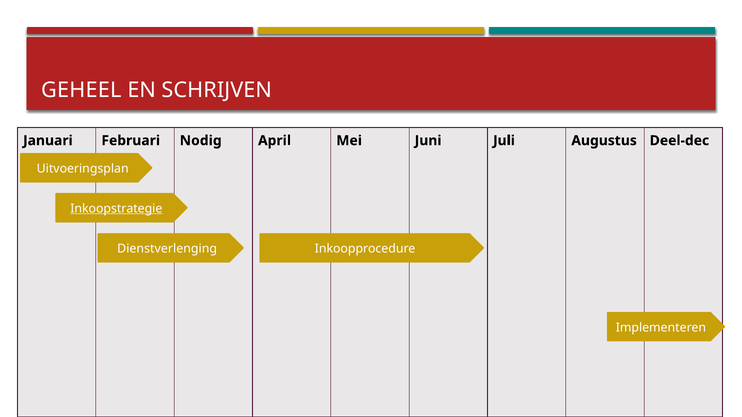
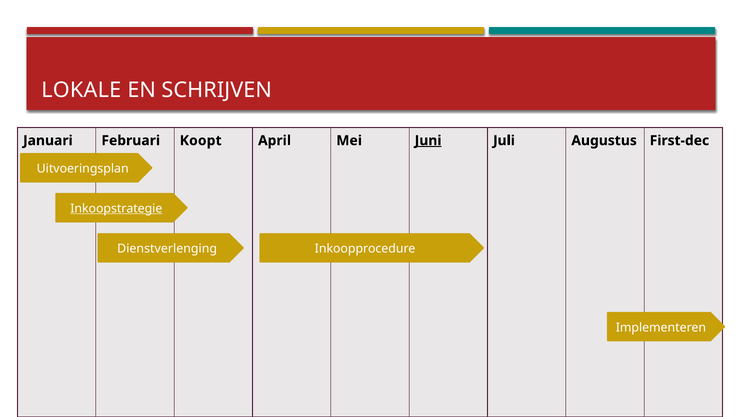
GEHEEL: GEHEEL -> LOKALE
Nodig: Nodig -> Koopt
Juni underline: none -> present
Deel-dec: Deel-dec -> First-dec
